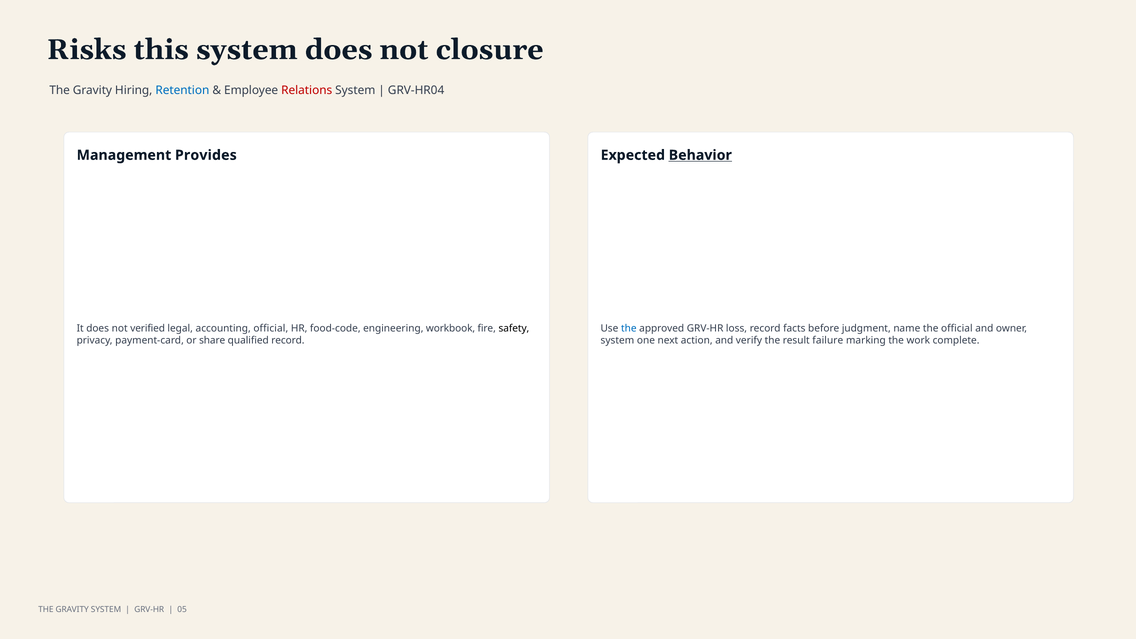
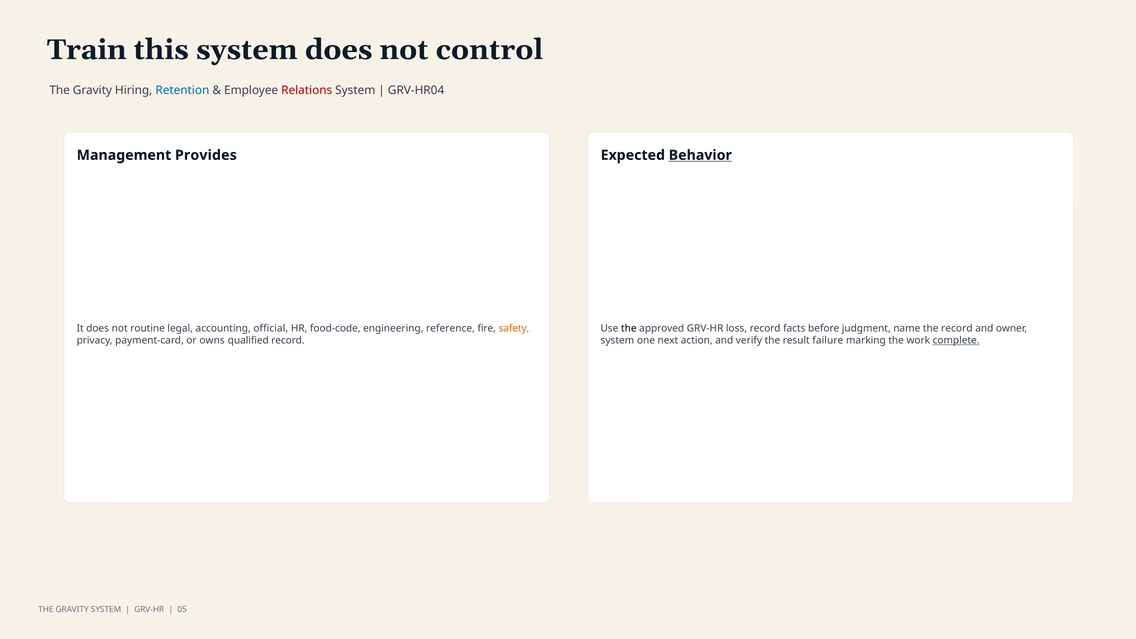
Risks: Risks -> Train
closure: closure -> control
verified: verified -> routine
workbook: workbook -> reference
safety colour: black -> orange
the at (629, 328) colour: blue -> black
the official: official -> record
share: share -> owns
complete underline: none -> present
